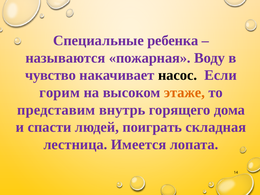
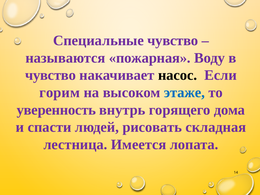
Специальные ребенка: ребенка -> чувство
этаже colour: orange -> blue
представим: представим -> уверенность
поиграть: поиграть -> рисовать
